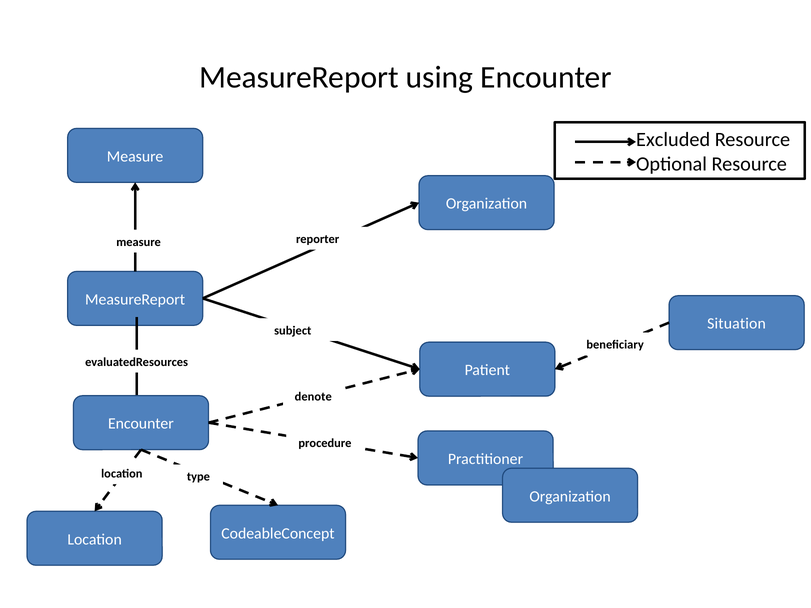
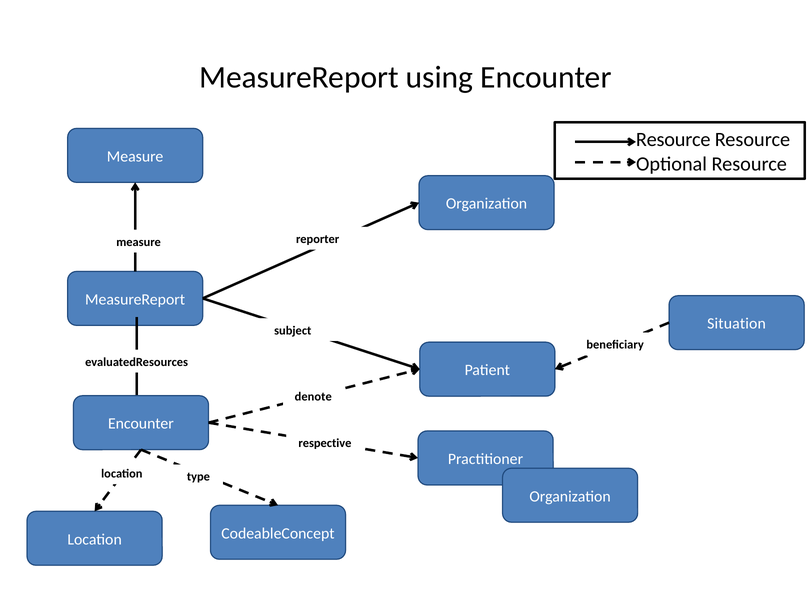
Excluded at (673, 140): Excluded -> Resource
procedure: procedure -> respective
